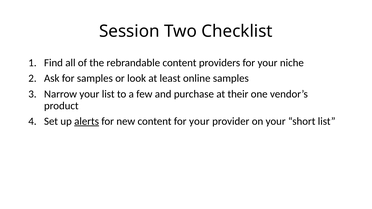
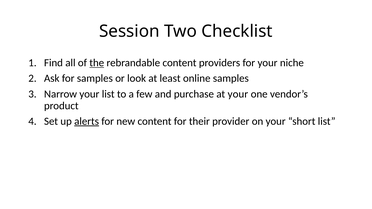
the underline: none -> present
at their: their -> your
content for your: your -> their
